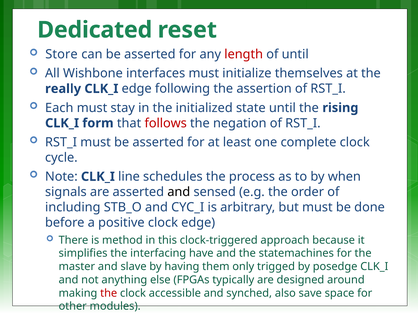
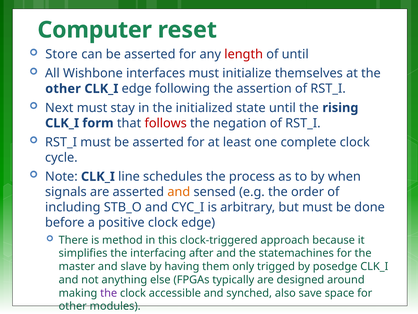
Dedicated: Dedicated -> Computer
really at (63, 89): really -> other
Each: Each -> Next
and at (179, 192) colour: black -> orange
have: have -> after
the at (109, 293) colour: red -> purple
